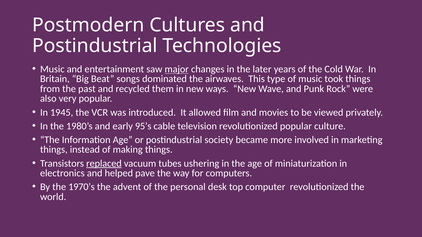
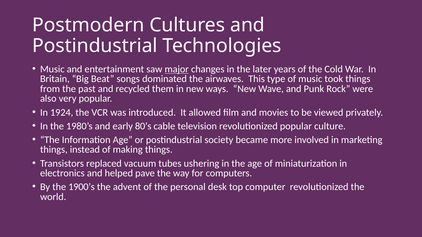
1945: 1945 -> 1924
95’s: 95’s -> 80’s
replaced underline: present -> none
1970’s: 1970’s -> 1900’s
